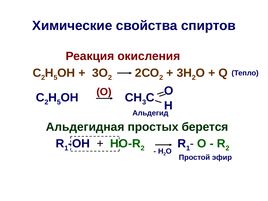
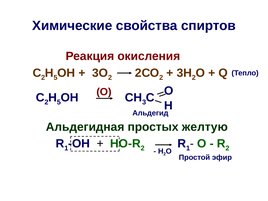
берется: берется -> желтую
